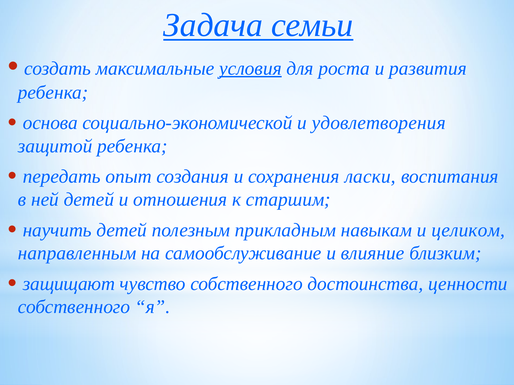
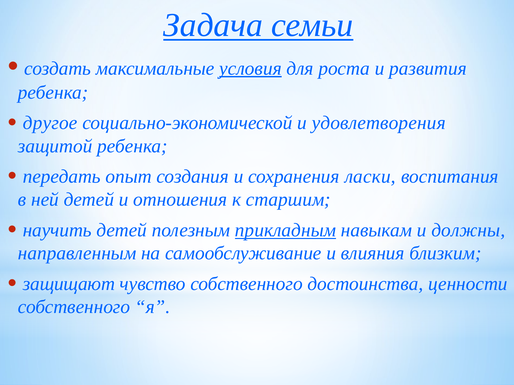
основа: основа -> другое
прикладным underline: none -> present
целиком: целиком -> должны
влияние: влияние -> влияния
